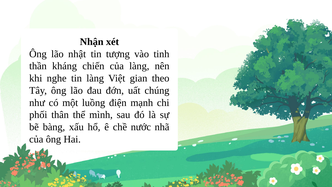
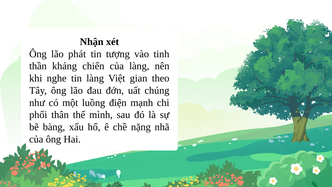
nhật: nhật -> phát
nước: nước -> nặng
